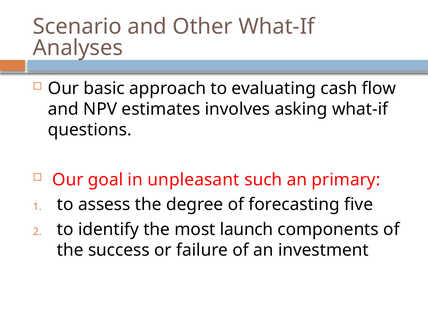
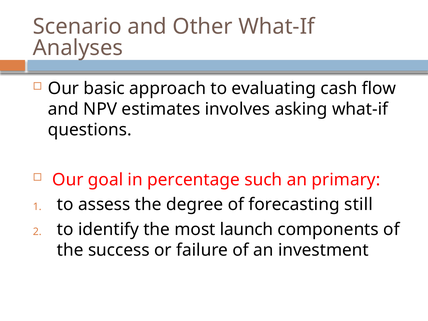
unpleasant: unpleasant -> percentage
five: five -> still
